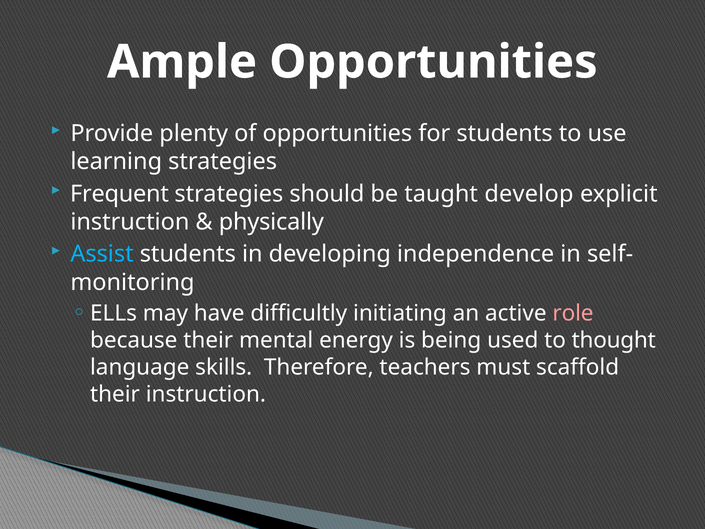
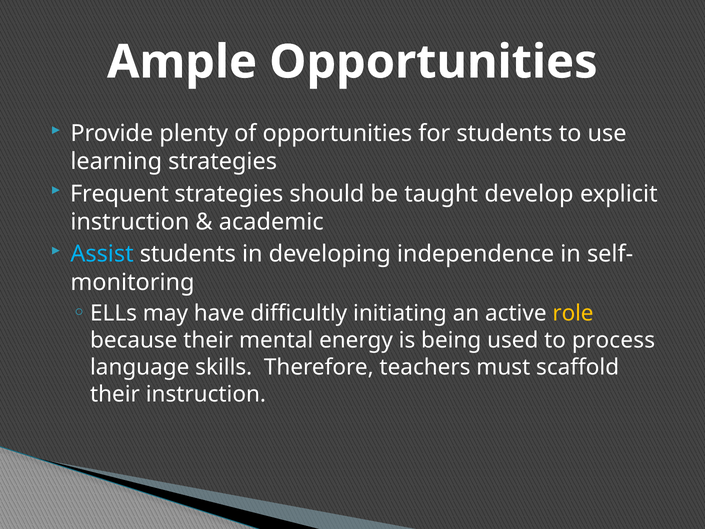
physically: physically -> academic
role colour: pink -> yellow
thought: thought -> process
